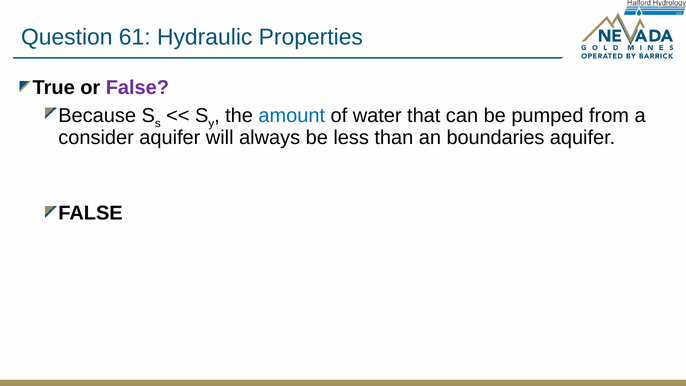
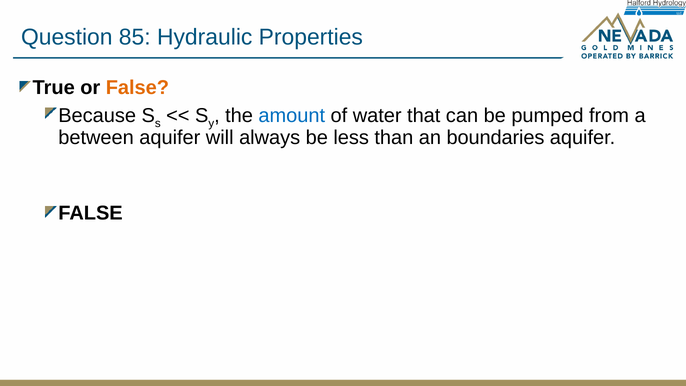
61: 61 -> 85
False at (137, 88) colour: purple -> orange
consider: consider -> between
